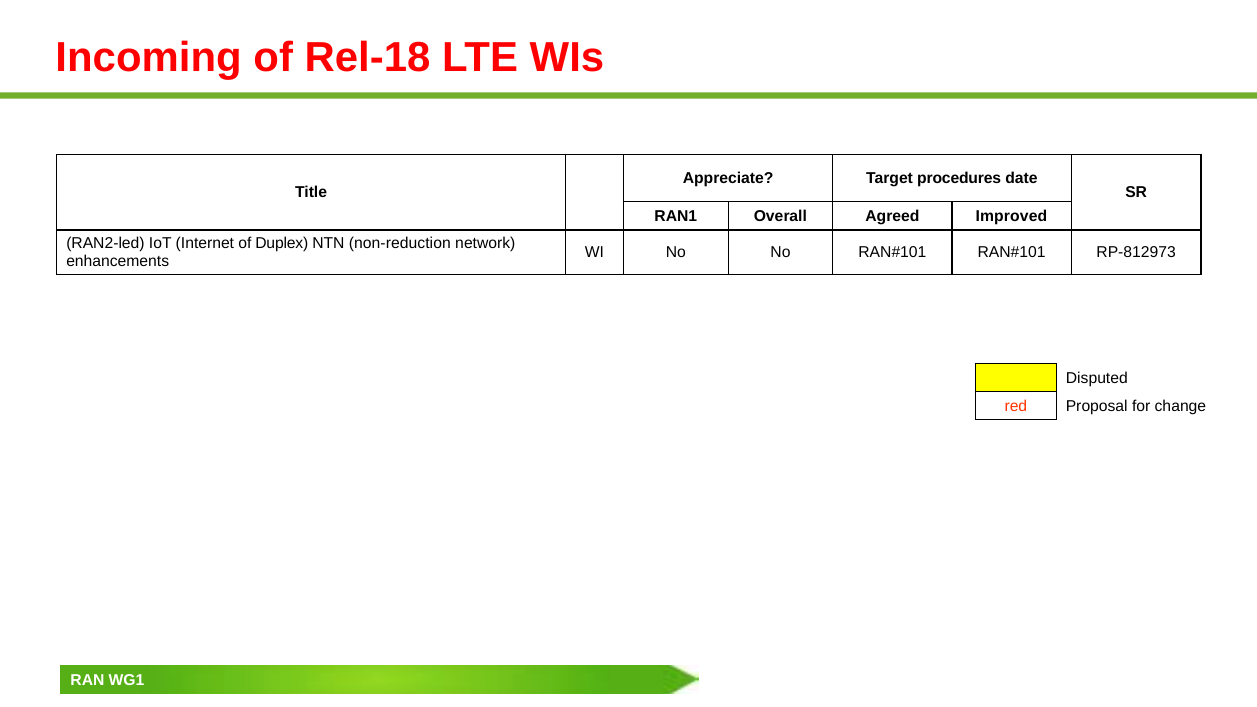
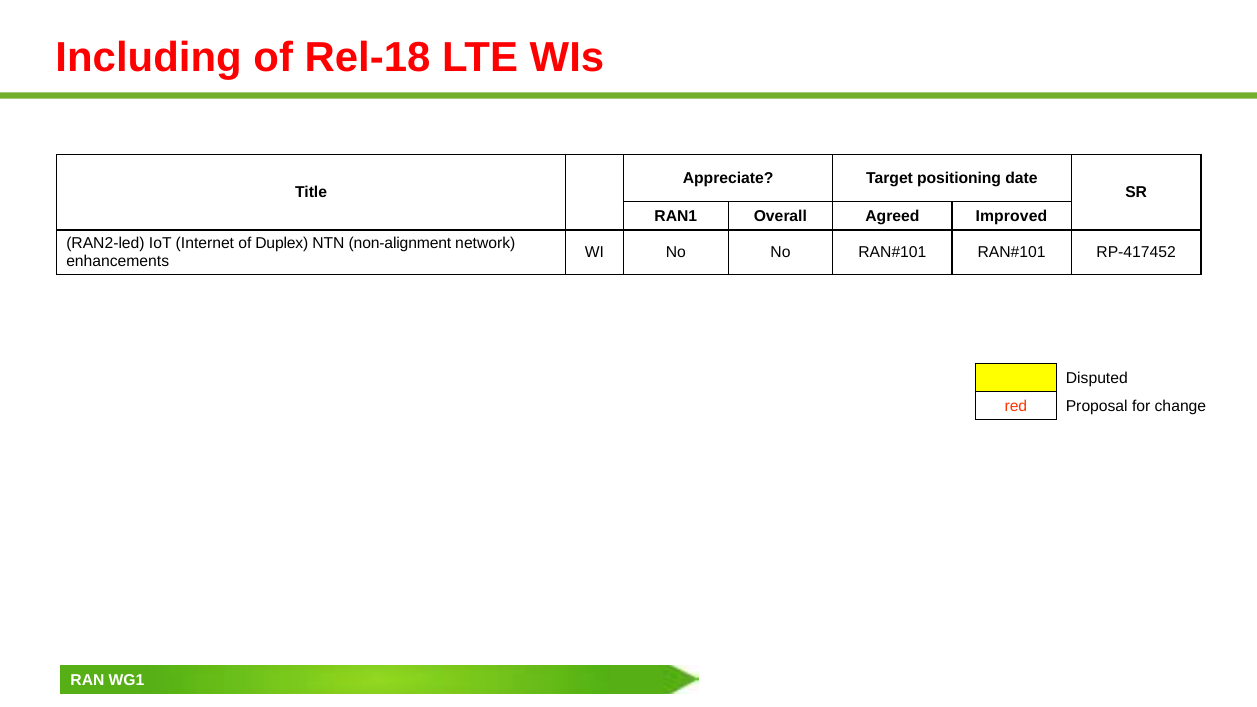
Incoming: Incoming -> Including
procedures: procedures -> positioning
non-reduction: non-reduction -> non-alignment
RP-812973: RP-812973 -> RP-417452
